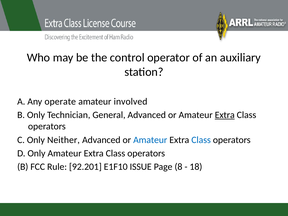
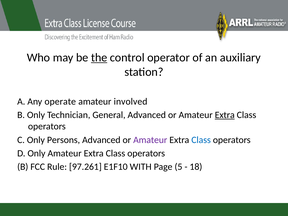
the underline: none -> present
Neither: Neither -> Persons
Amateur at (150, 140) colour: blue -> purple
92.201: 92.201 -> 97.261
ISSUE: ISSUE -> WITH
8: 8 -> 5
